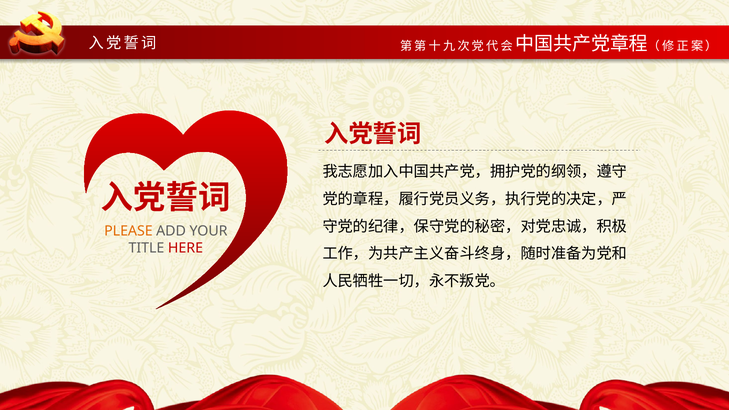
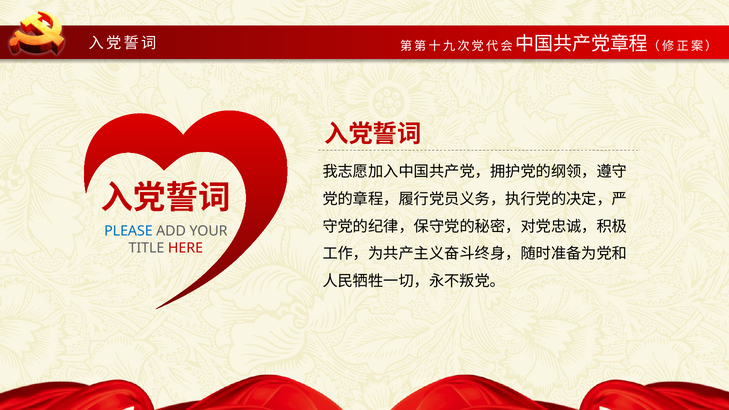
PLEASE colour: orange -> blue
